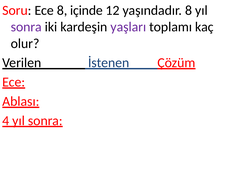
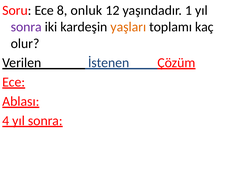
içinde: içinde -> onluk
yaşındadır 8: 8 -> 1
yaşları colour: purple -> orange
